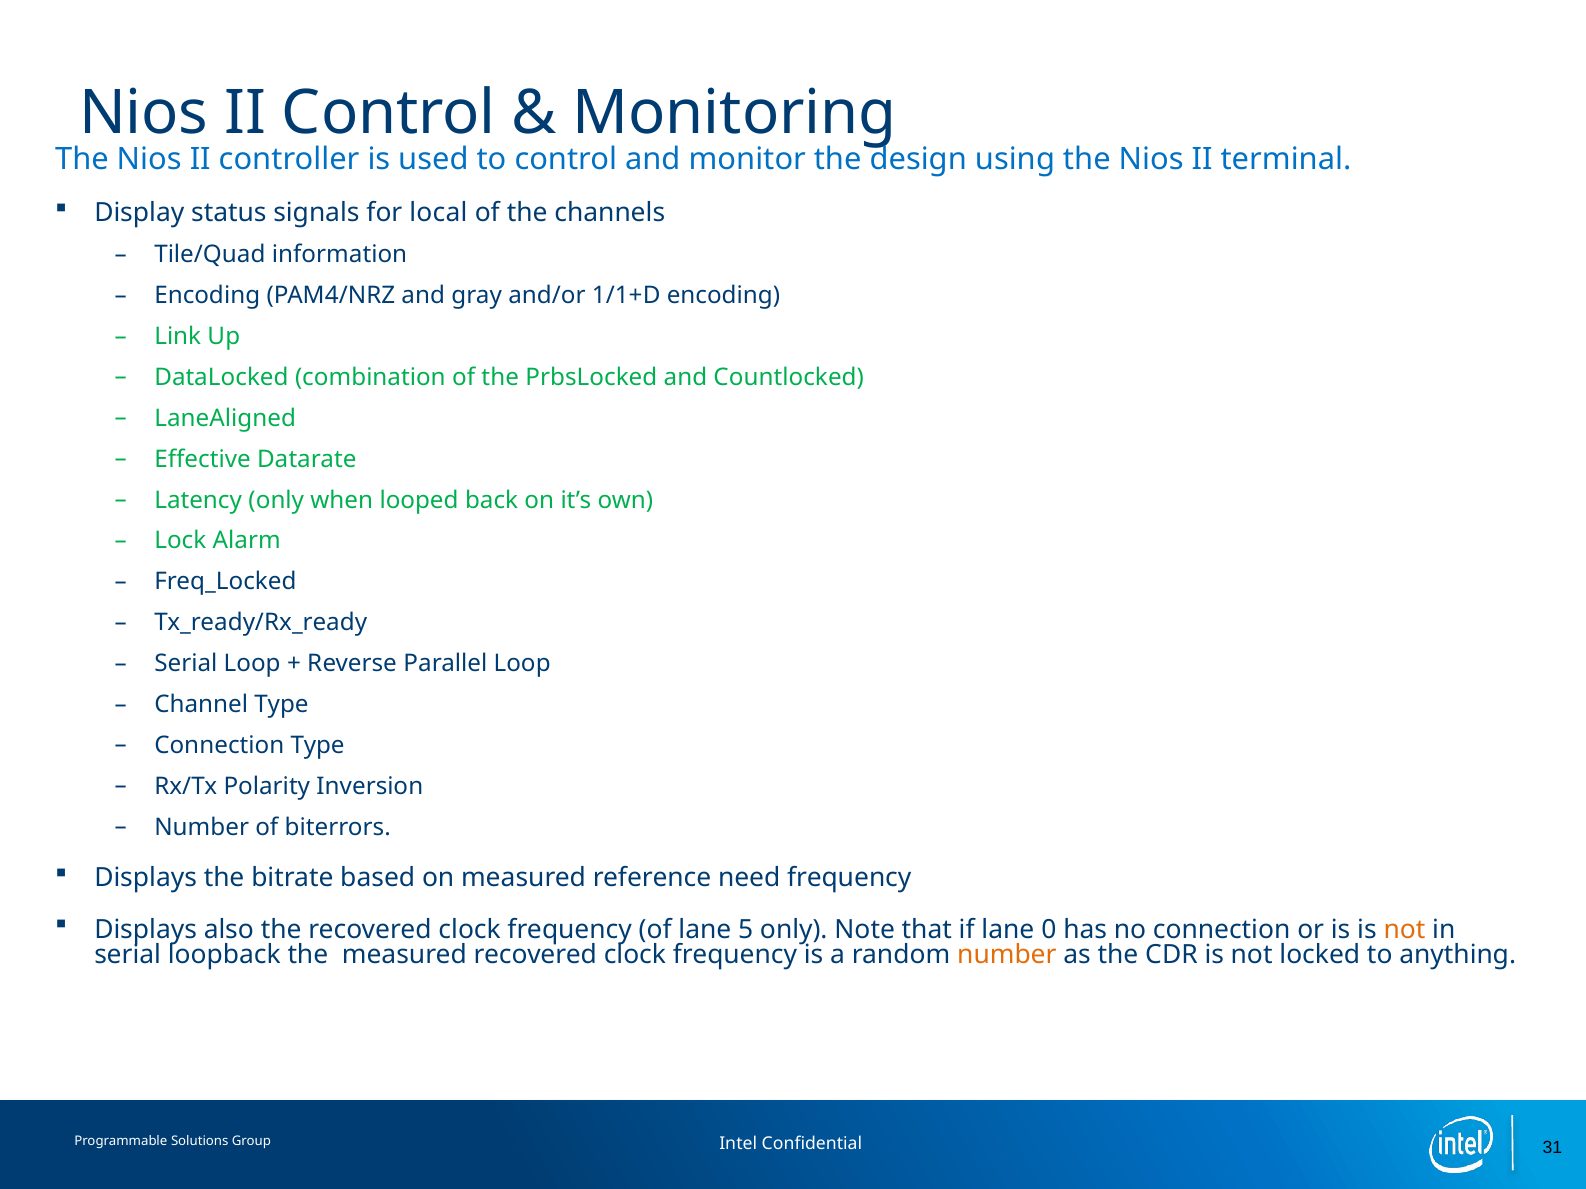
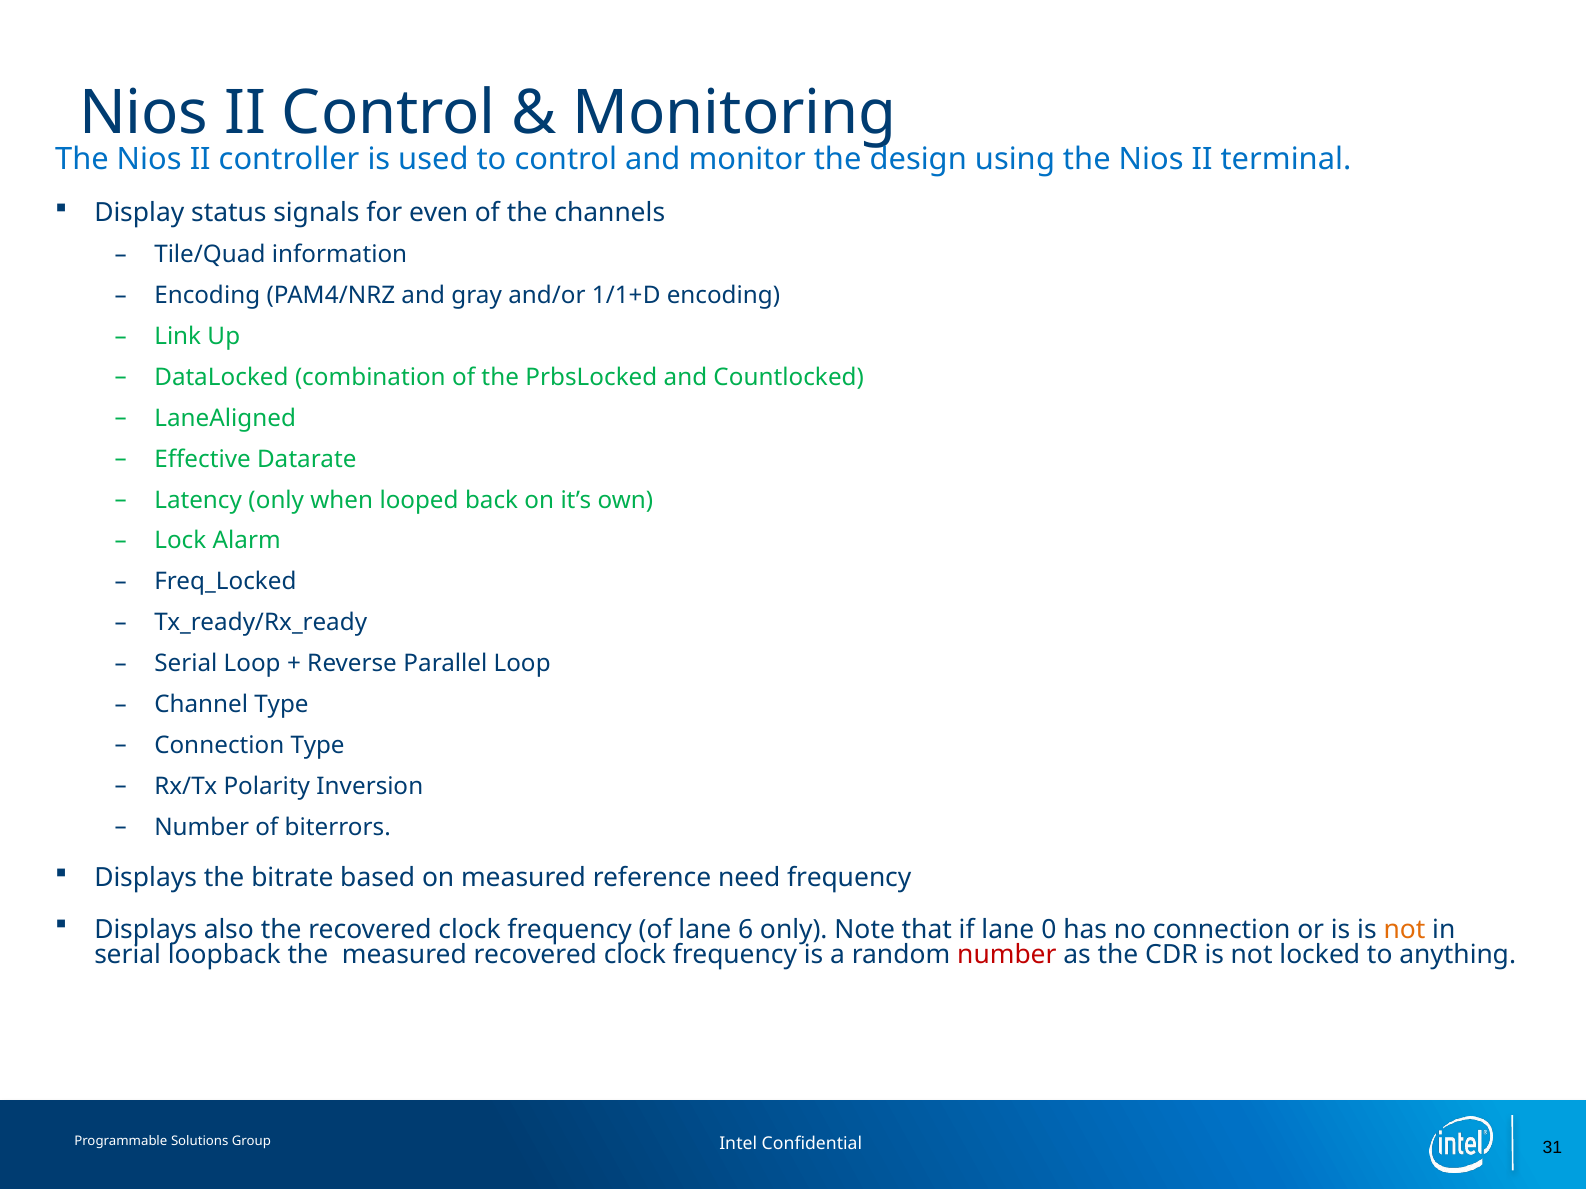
local: local -> even
5: 5 -> 6
number at (1007, 955) colour: orange -> red
